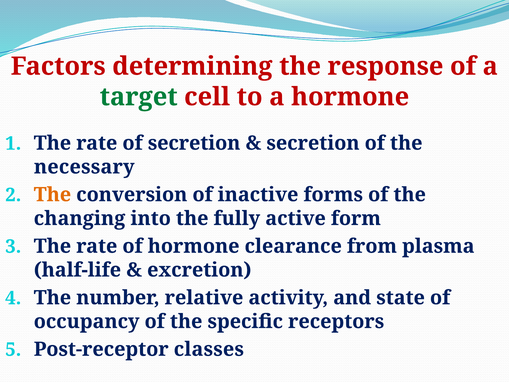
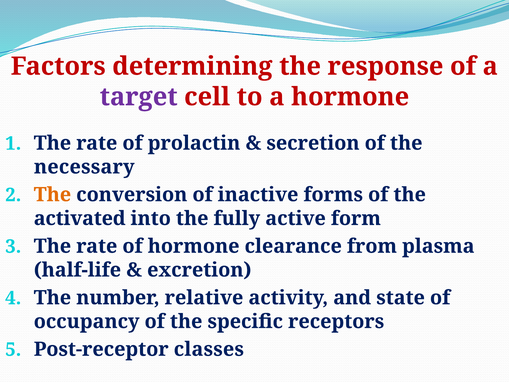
target colour: green -> purple
of secretion: secretion -> prolactin
changing: changing -> activated
